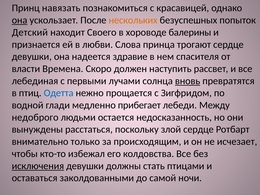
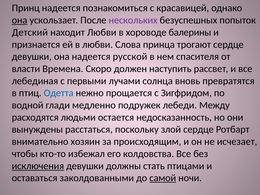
Принц навязать: навязать -> надеется
нескольких colour: orange -> purple
находит Своего: Своего -> Любви
здравие: здравие -> русской
вновь underline: present -> none
прибегает: прибегает -> подружек
недоброго: недоброго -> расходятся
только: только -> хозяин
самой underline: none -> present
